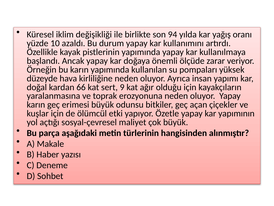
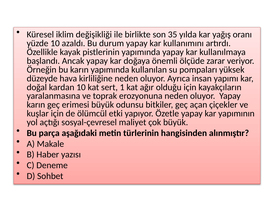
94: 94 -> 35
kardan 66: 66 -> 10
9: 9 -> 1
